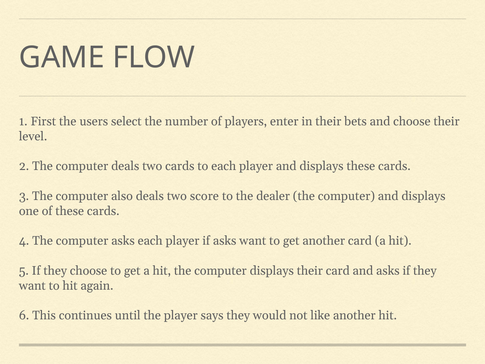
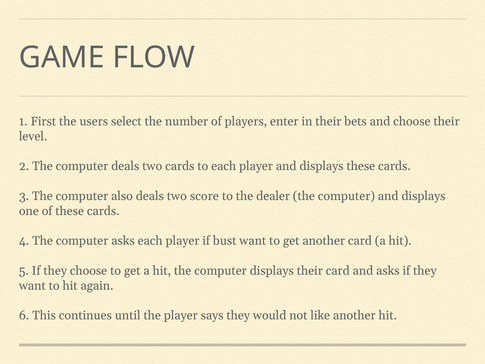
if asks: asks -> bust
